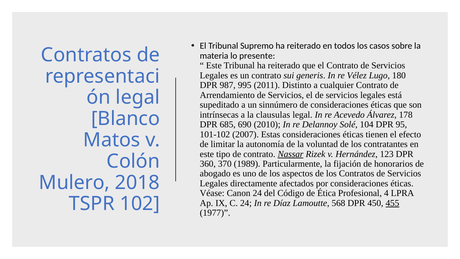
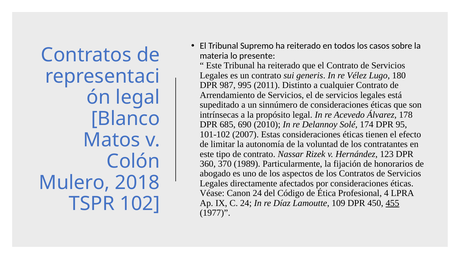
clausulas: clausulas -> propósito
104: 104 -> 174
Nassar underline: present -> none
568: 568 -> 109
